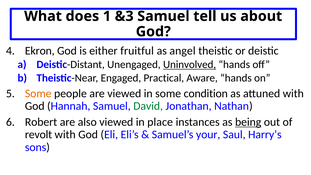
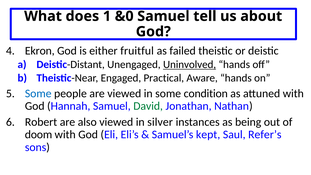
&3: &3 -> &0
angel: angel -> failed
Some at (38, 94) colour: orange -> blue
place: place -> silver
being underline: present -> none
revolt: revolt -> doom
your: your -> kept
Harry’s: Harry’s -> Refer’s
